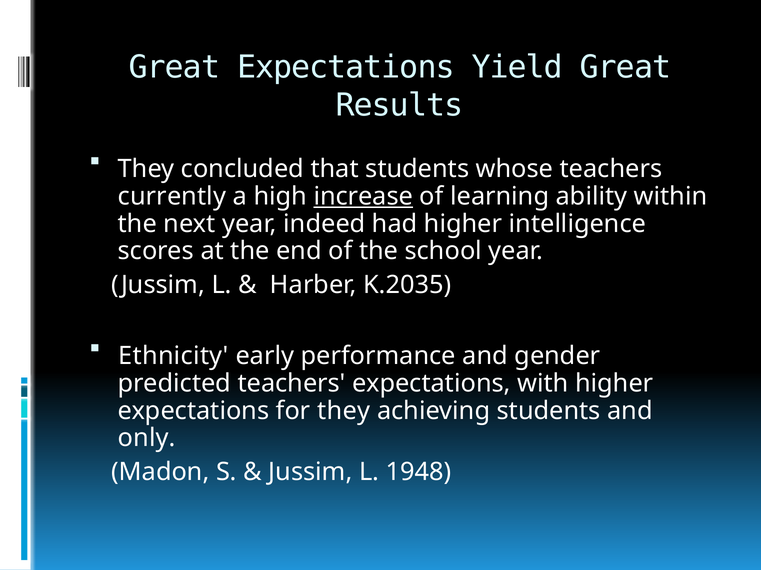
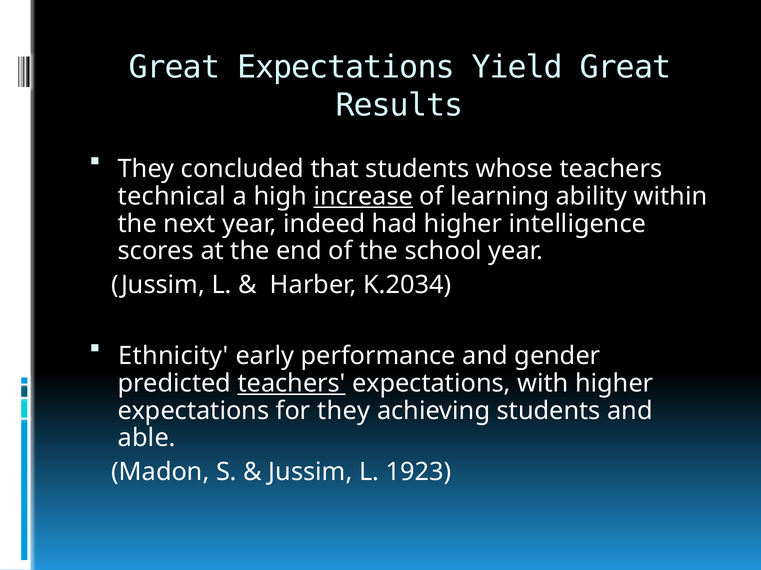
currently: currently -> technical
K.2035: K.2035 -> K.2034
teachers at (292, 384) underline: none -> present
only: only -> able
1948: 1948 -> 1923
